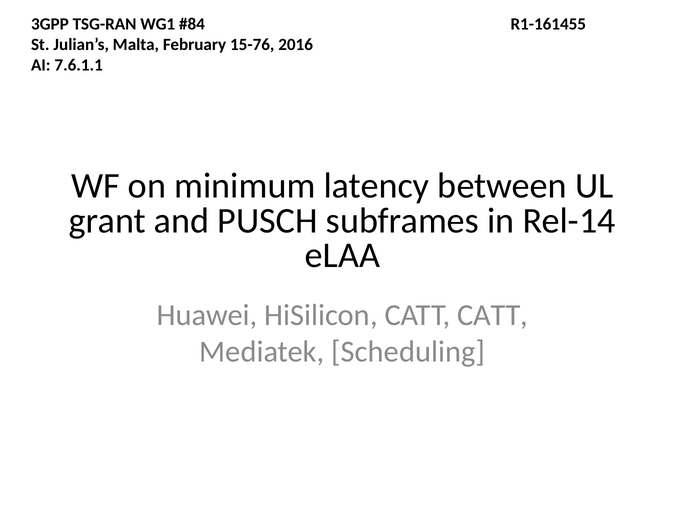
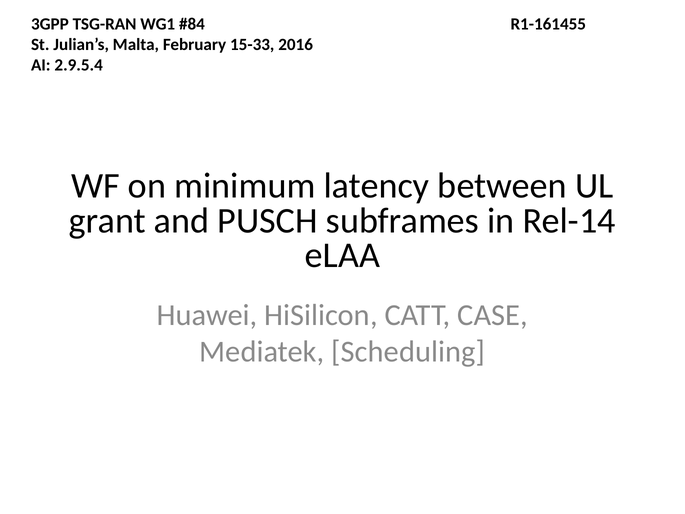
15-76: 15-76 -> 15-33
7.6.1.1: 7.6.1.1 -> 2.9.5.4
CATT CATT: CATT -> CASE
